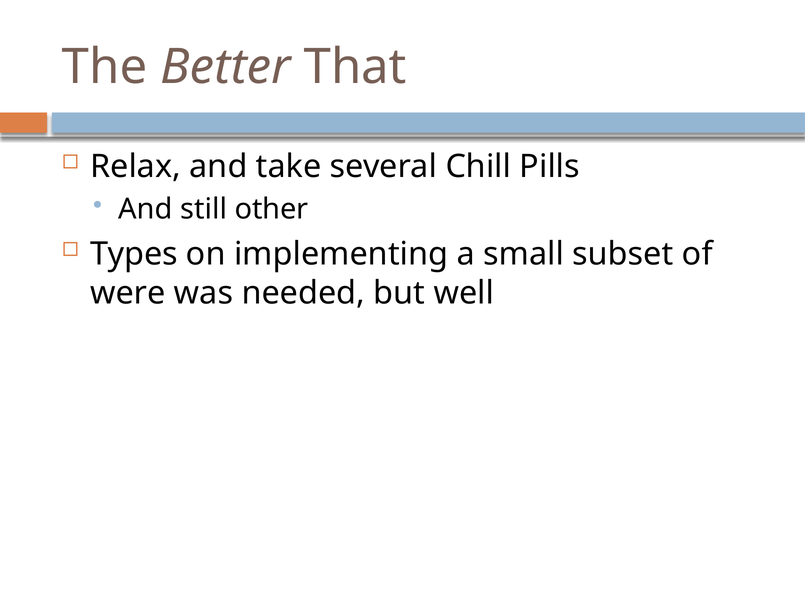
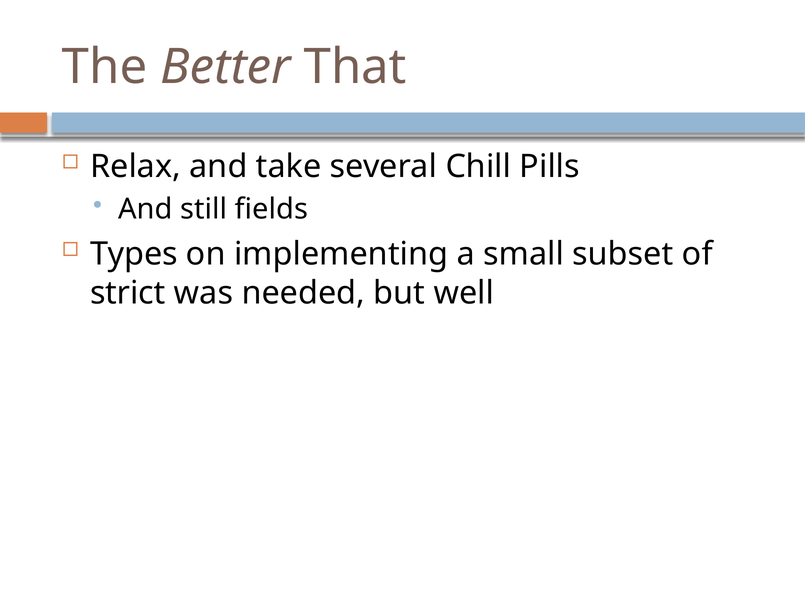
other: other -> fields
were: were -> strict
